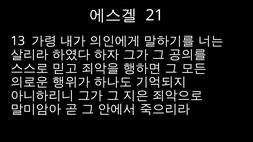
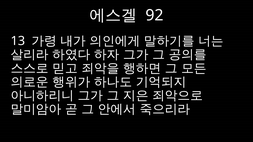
21: 21 -> 92
